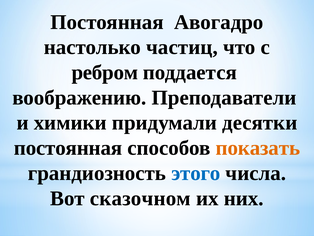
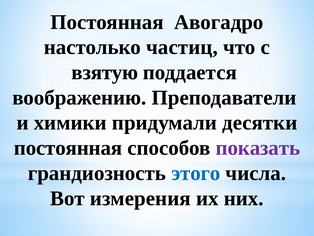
ребром: ребром -> взятую
показать colour: orange -> purple
сказочном: сказочном -> измерения
